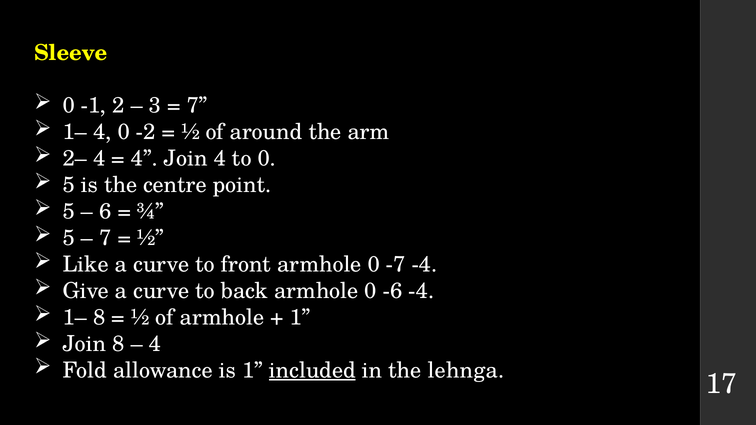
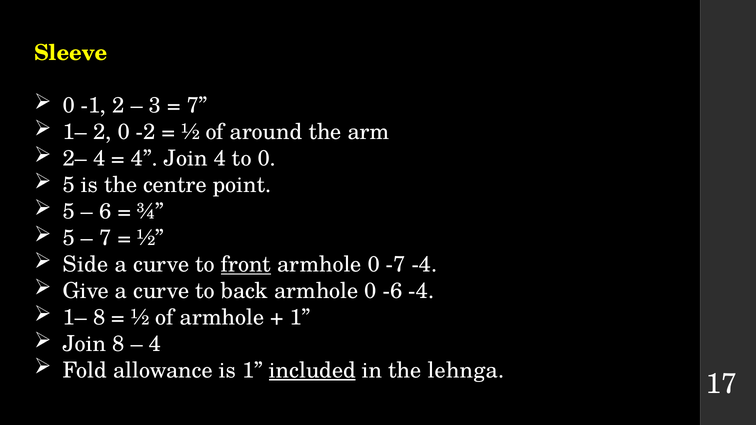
1– 4: 4 -> 2
Like: Like -> Side
front underline: none -> present
